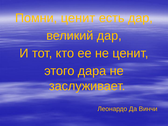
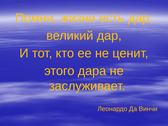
Помни ценит: ценит -> жизни
